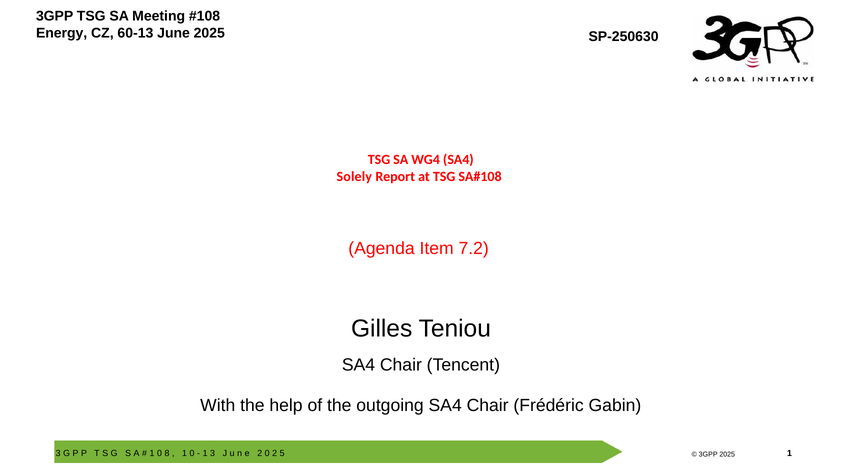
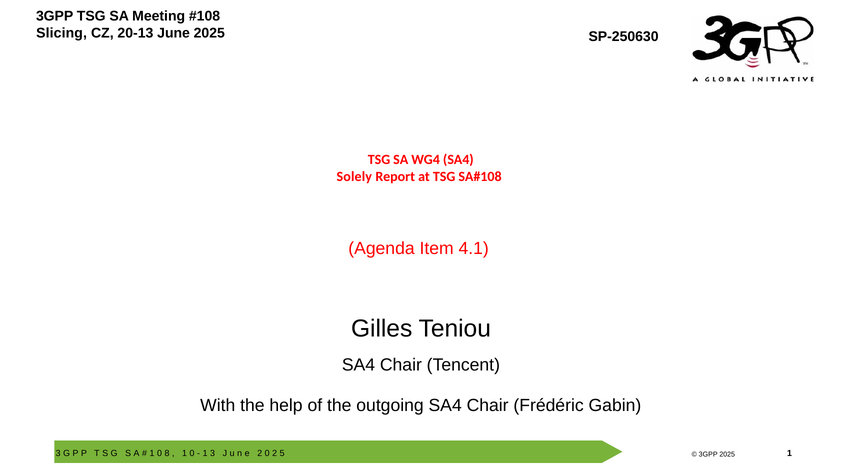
Energy: Energy -> Slicing
60-13: 60-13 -> 20-13
7.2: 7.2 -> 4.1
